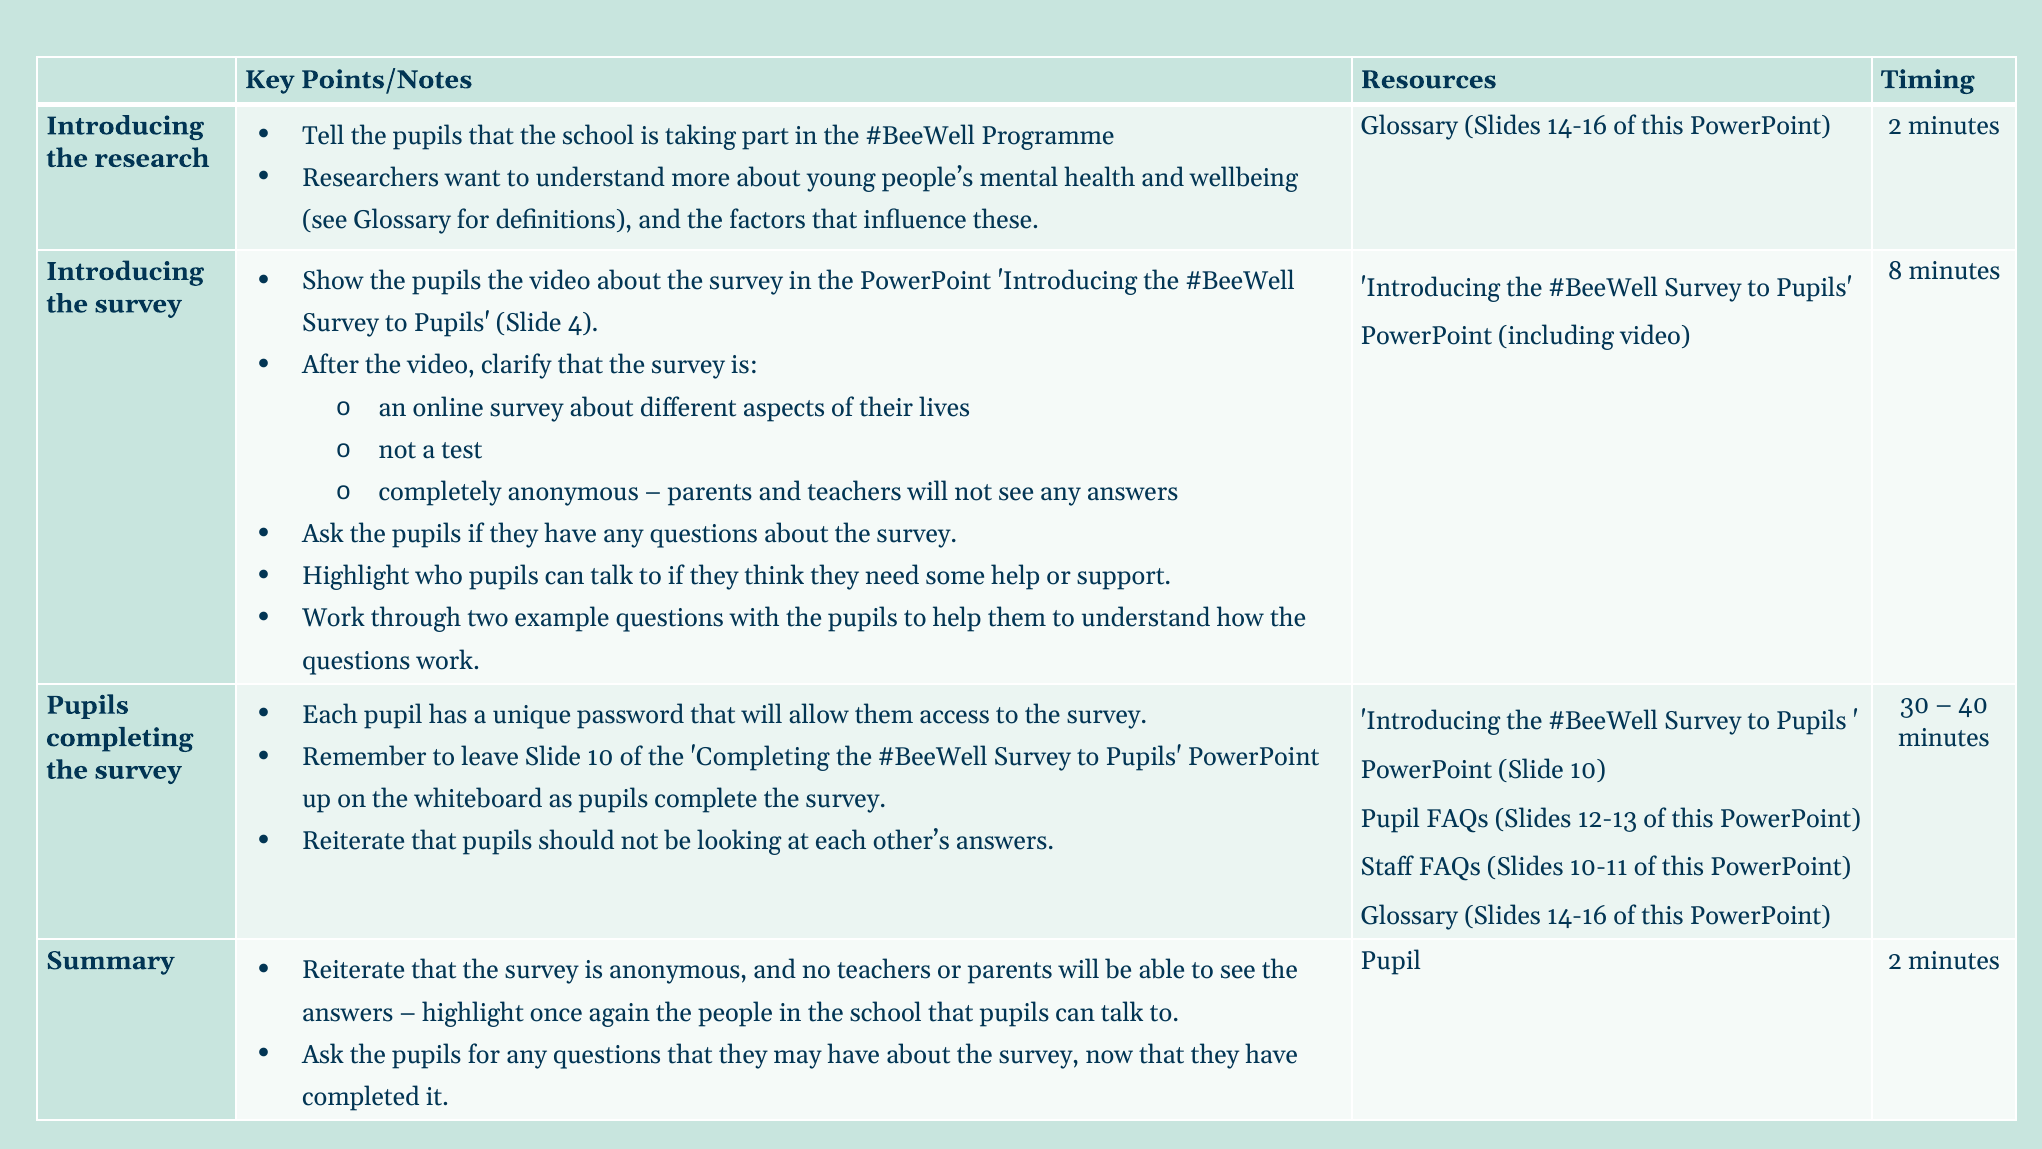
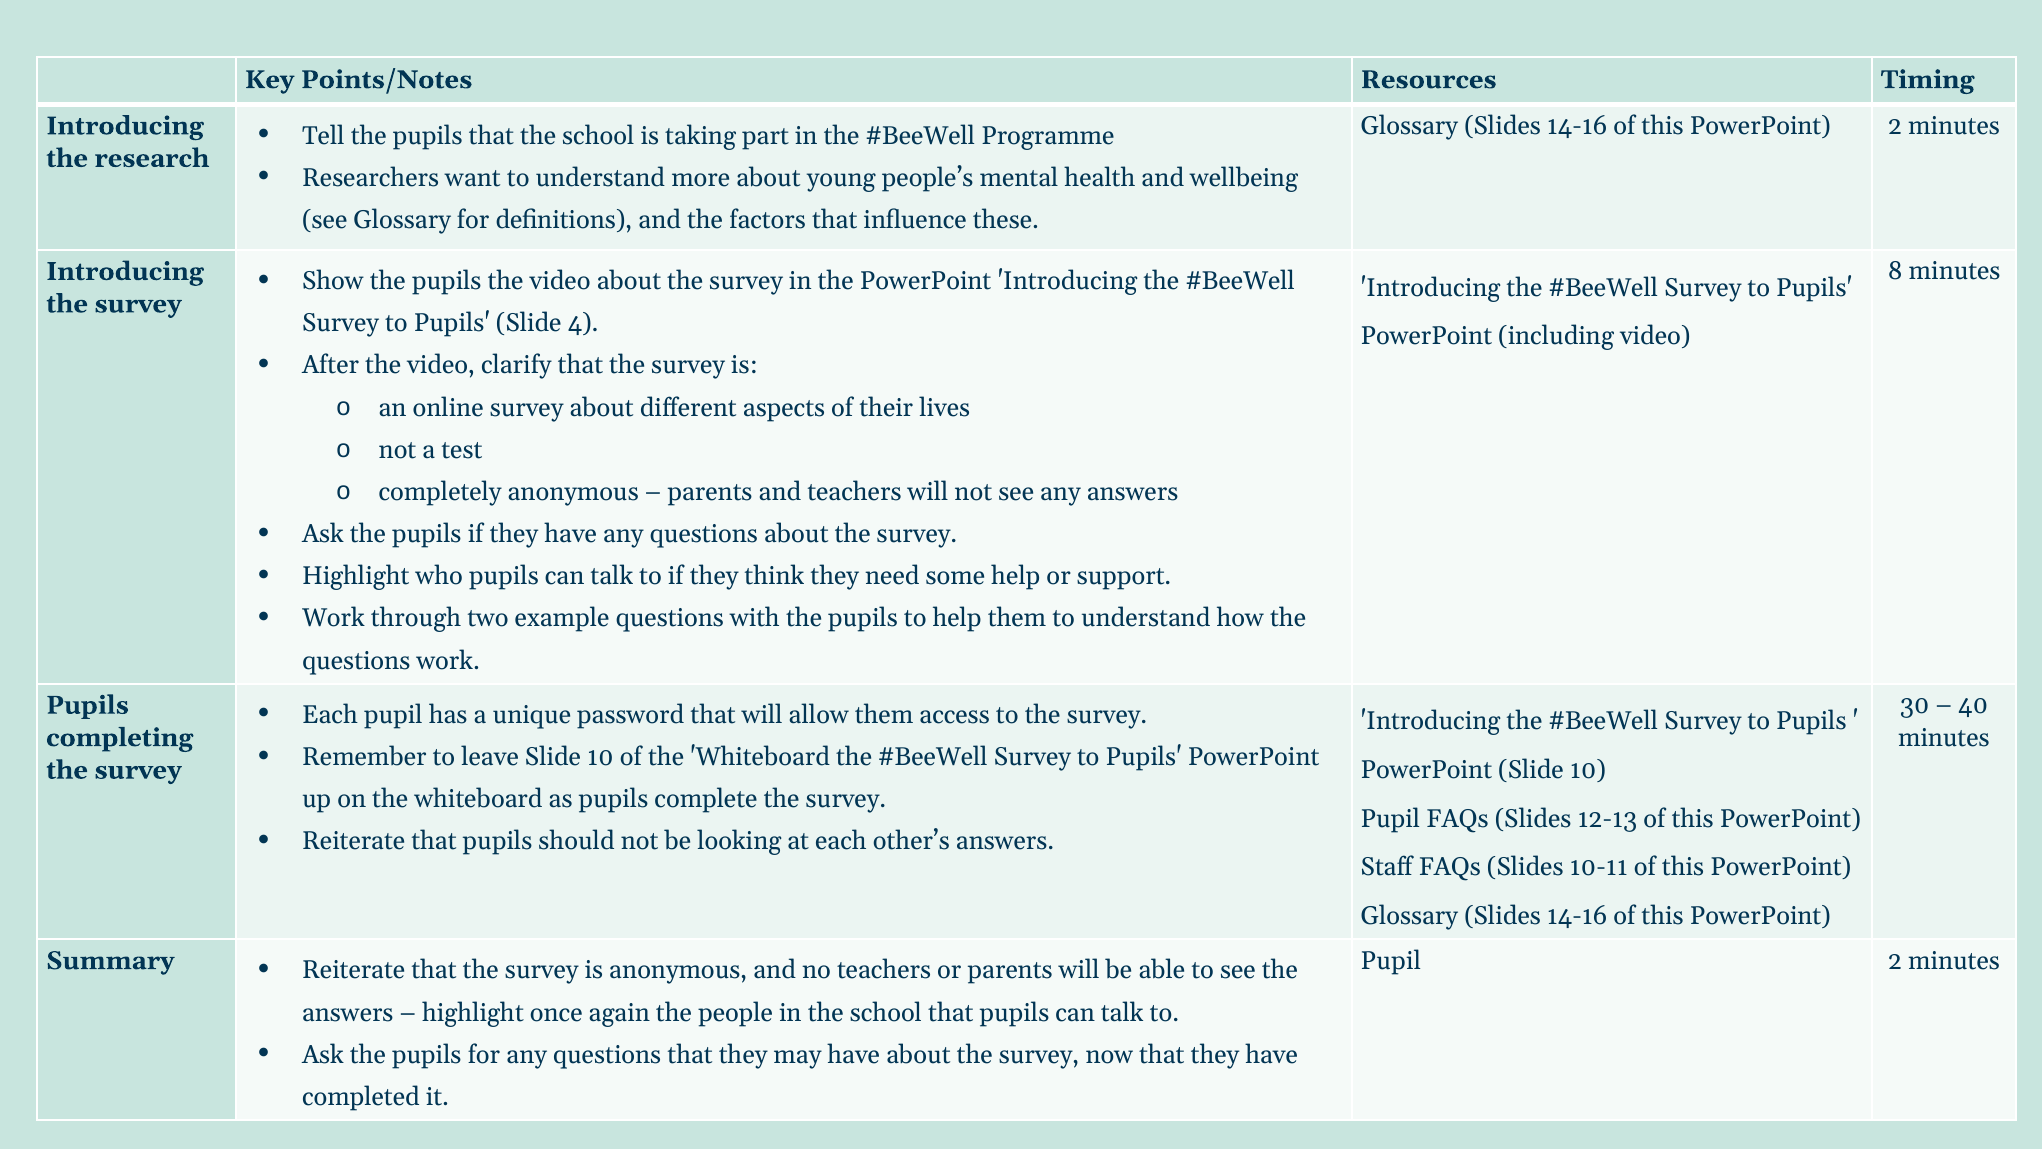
of the Completing: Completing -> Whiteboard
